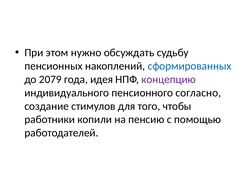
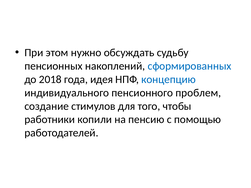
2079: 2079 -> 2018
концепцию colour: purple -> blue
согласно: согласно -> проблем
